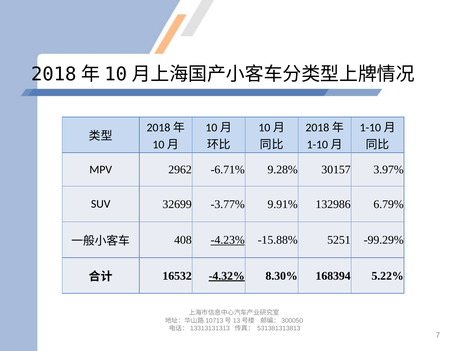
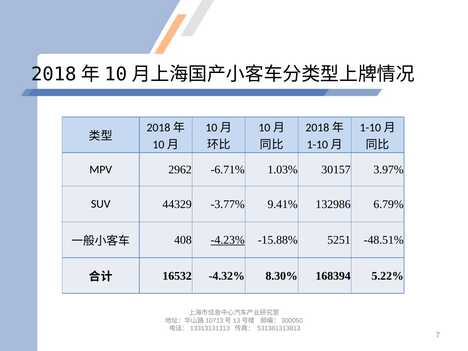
9.28%: 9.28% -> 1.03%
32699: 32699 -> 44329
9.91%: 9.91% -> 9.41%
-99.29%: -99.29% -> -48.51%
-4.32% underline: present -> none
